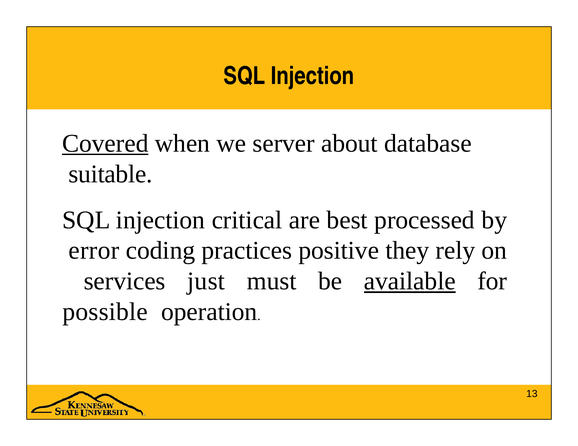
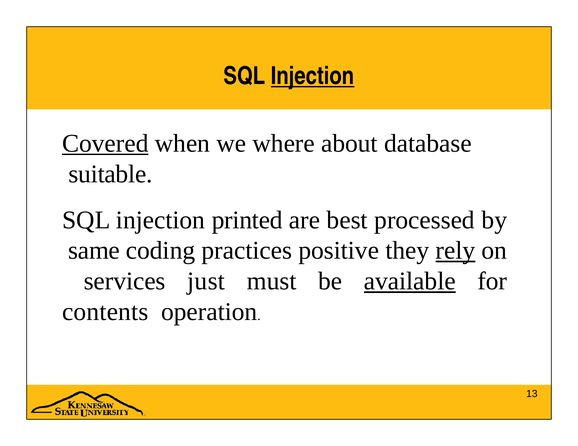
Injection at (313, 76) underline: none -> present
server: server -> where
critical: critical -> printed
error: error -> same
rely underline: none -> present
possible: possible -> contents
